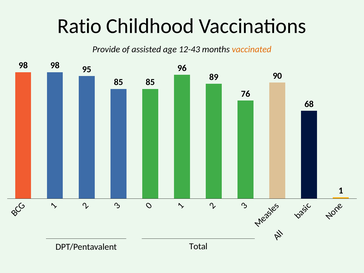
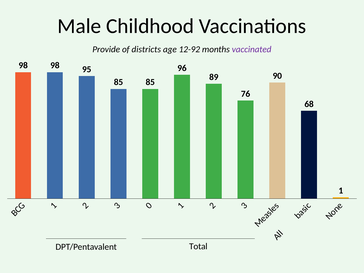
Ratio: Ratio -> Male
assisted: assisted -> districts
12-43: 12-43 -> 12-92
vaccinated colour: orange -> purple
